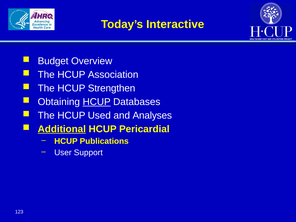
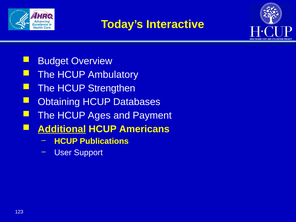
Association: Association -> Ambulatory
HCUP at (97, 102) underline: present -> none
Used: Used -> Ages
Analyses: Analyses -> Payment
Pericardial: Pericardial -> Americans
